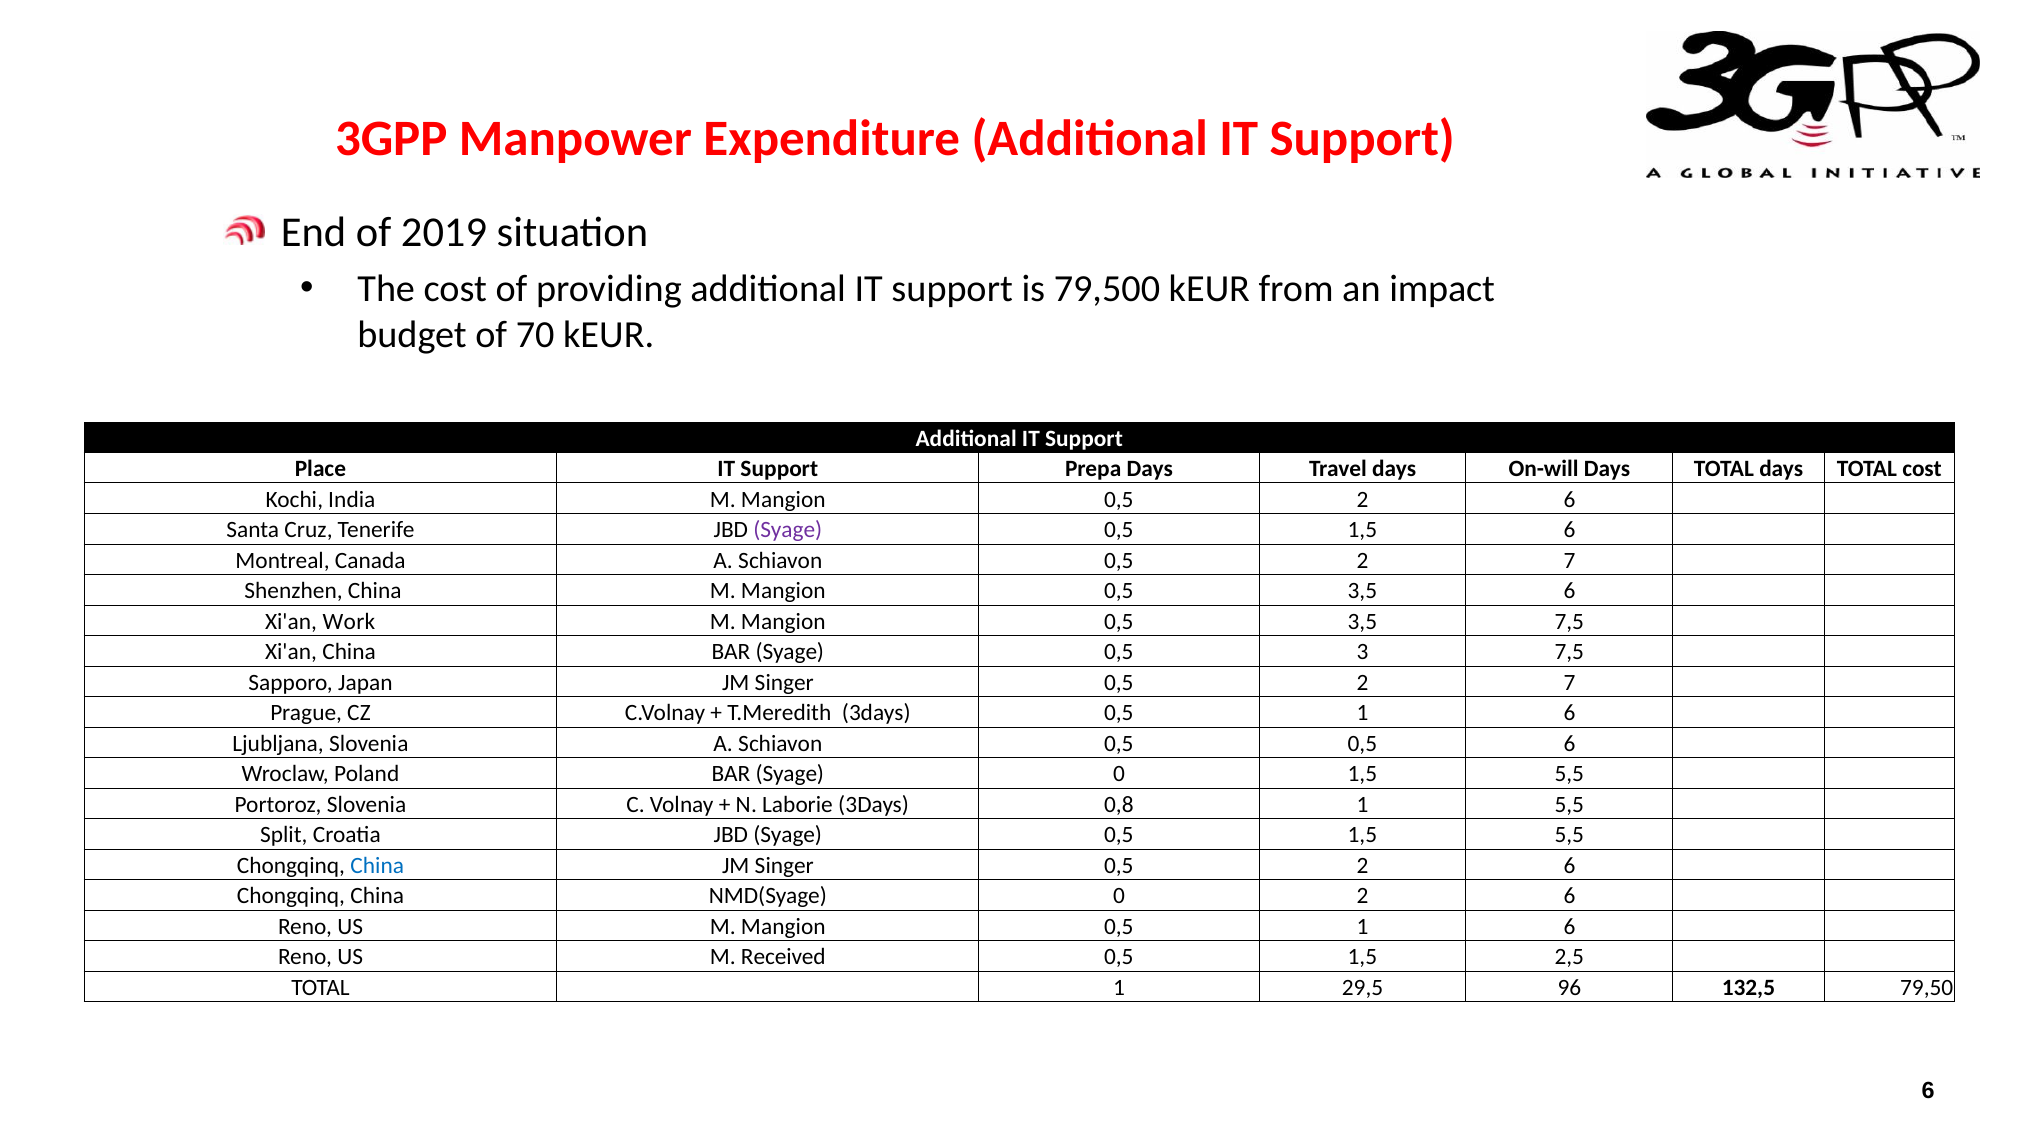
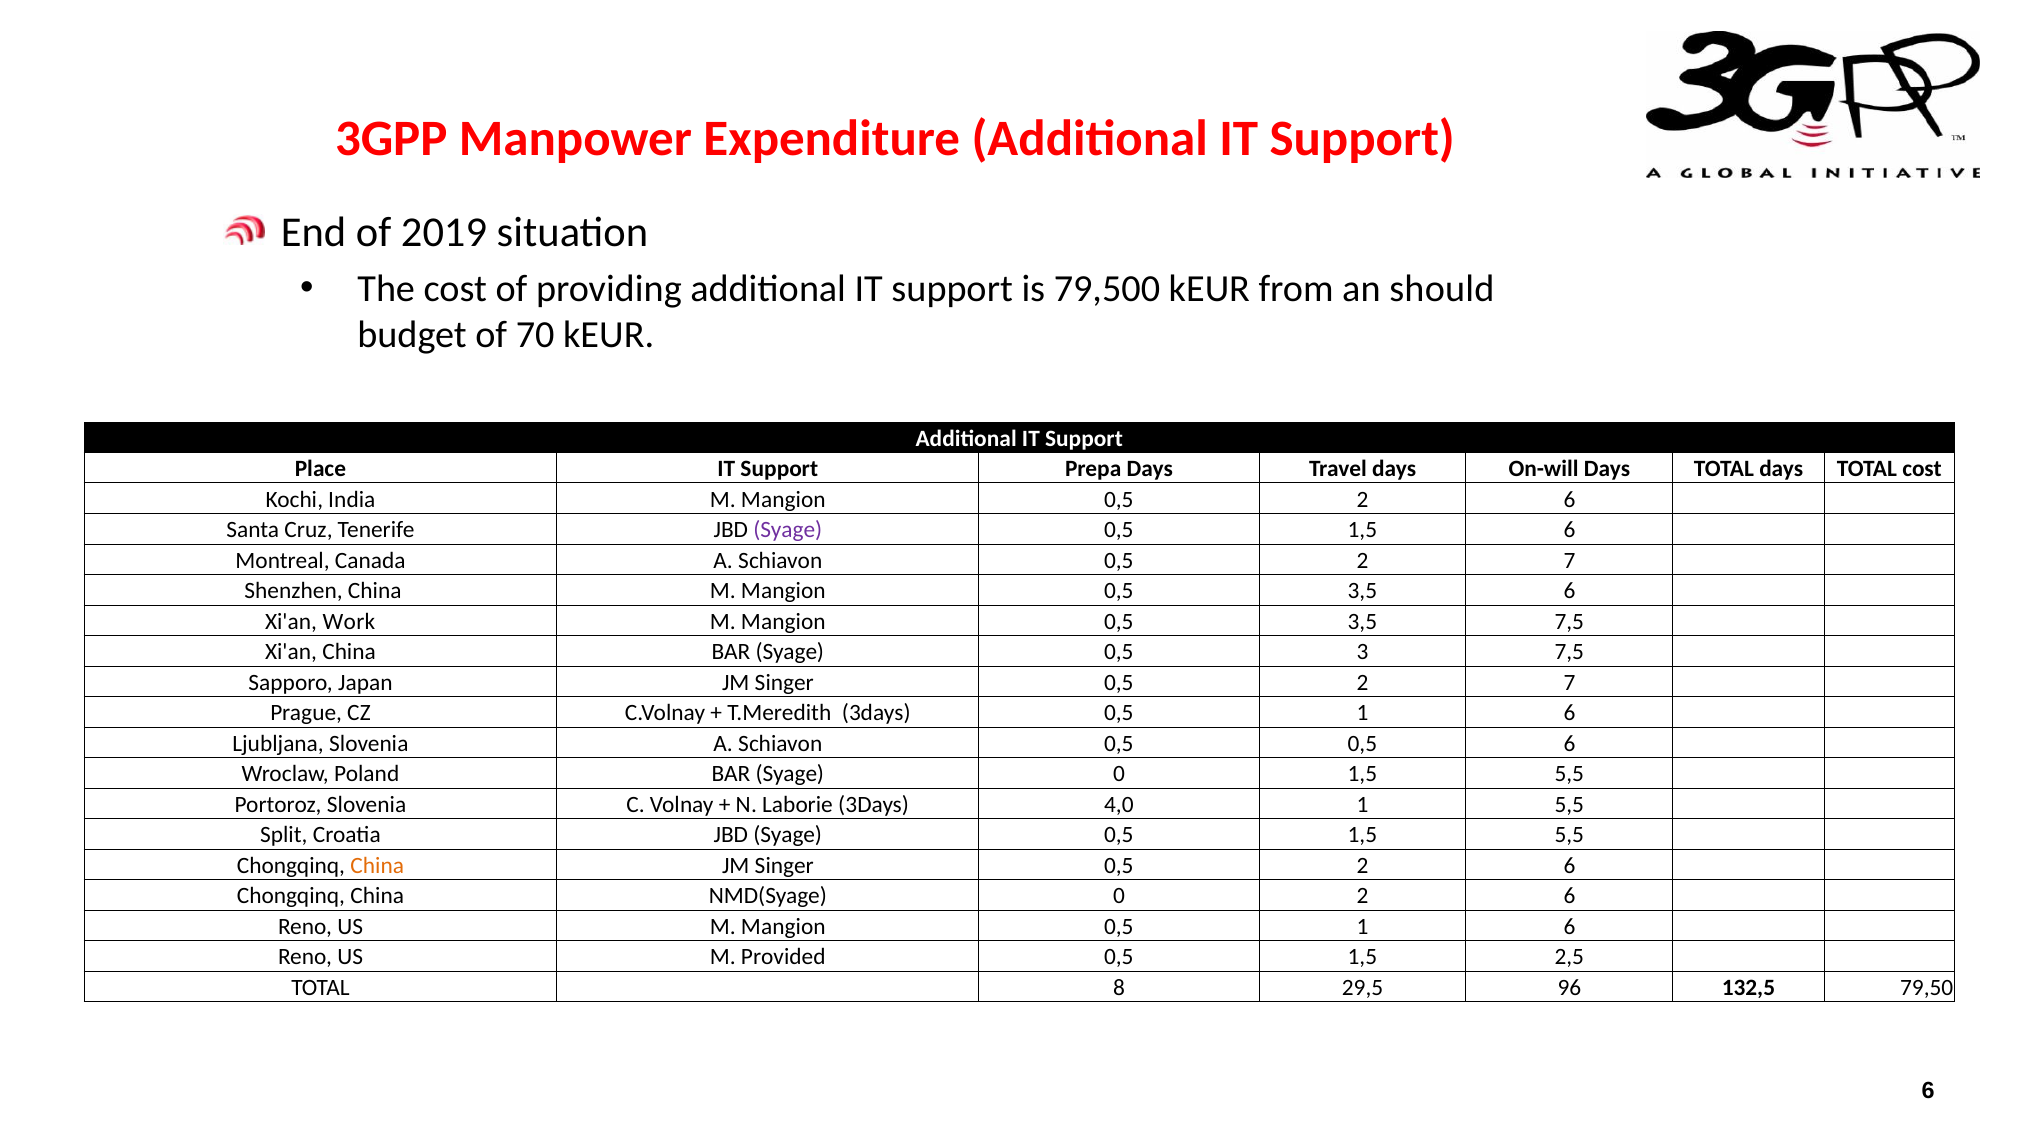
impact: impact -> should
0,8: 0,8 -> 4,0
China at (377, 866) colour: blue -> orange
Received: Received -> Provided
TOTAL 1: 1 -> 8
